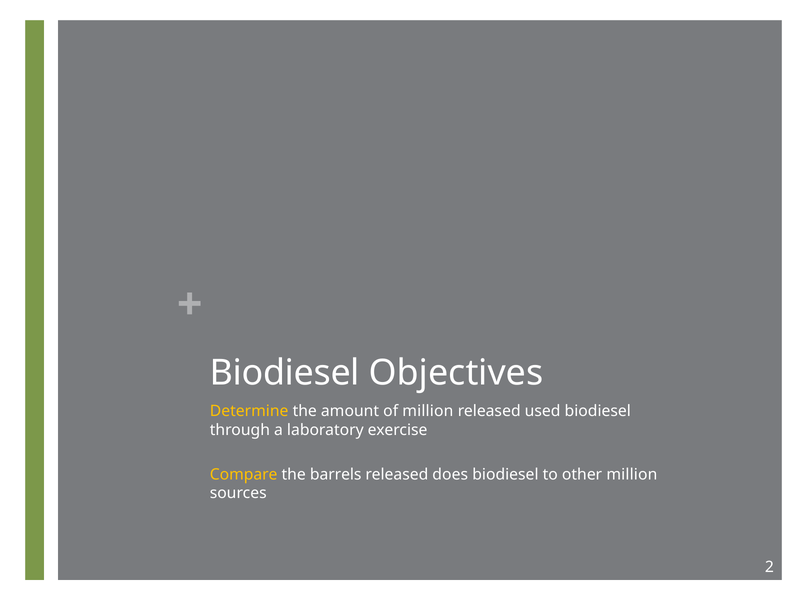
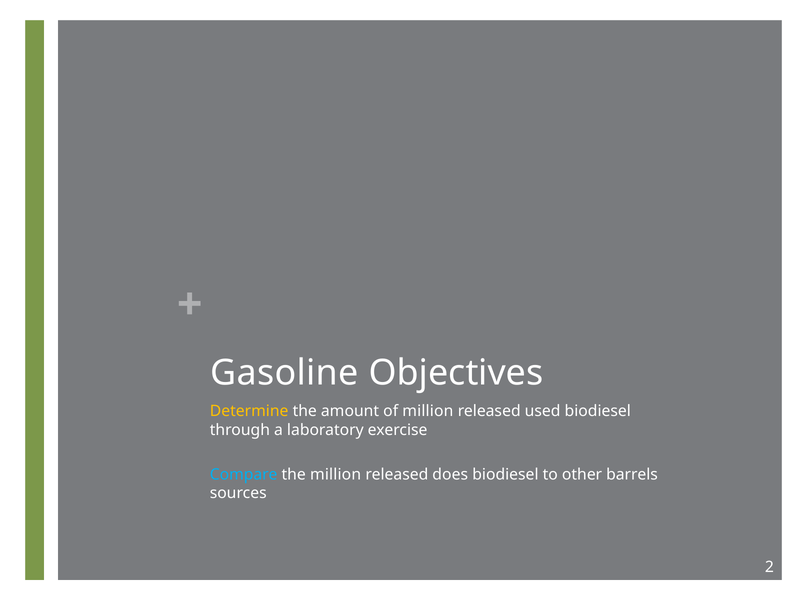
Biodiesel at (285, 373): Biodiesel -> Gasoline
Compare colour: yellow -> light blue
the barrels: barrels -> million
other million: million -> barrels
